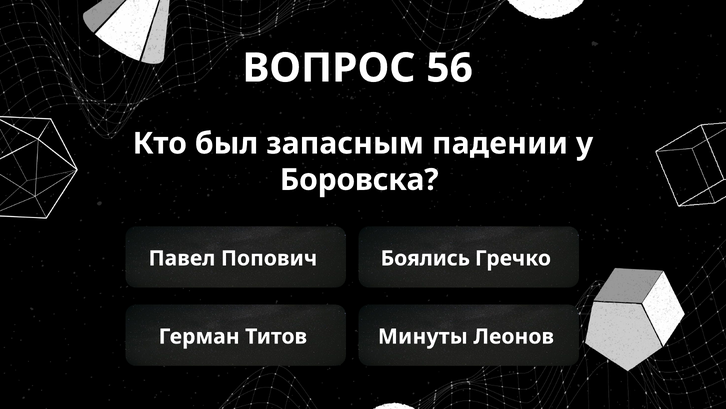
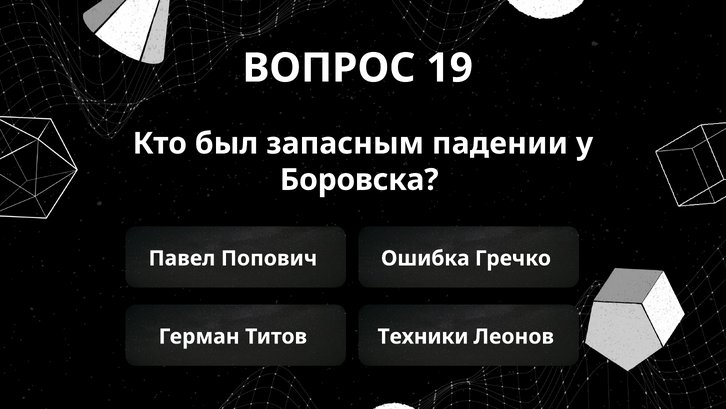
56: 56 -> 19
Боялись: Боялись -> Ошибка
Минуты: Минуты -> Техники
